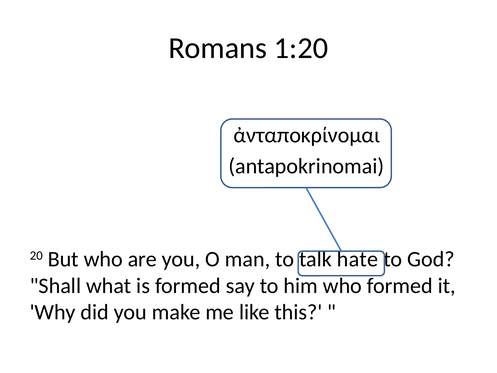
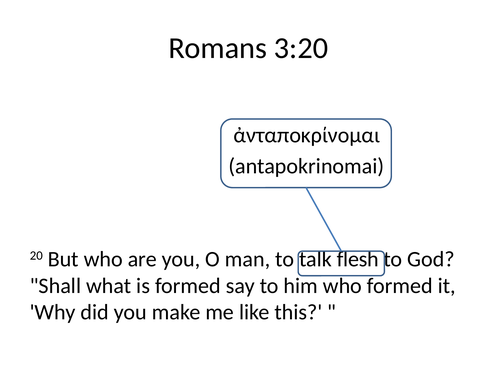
1:20: 1:20 -> 3:20
hate: hate -> flesh
